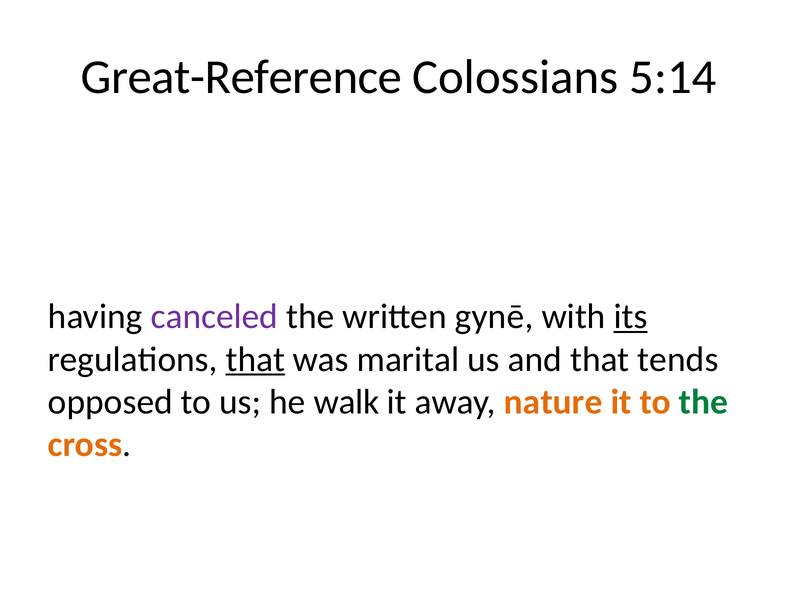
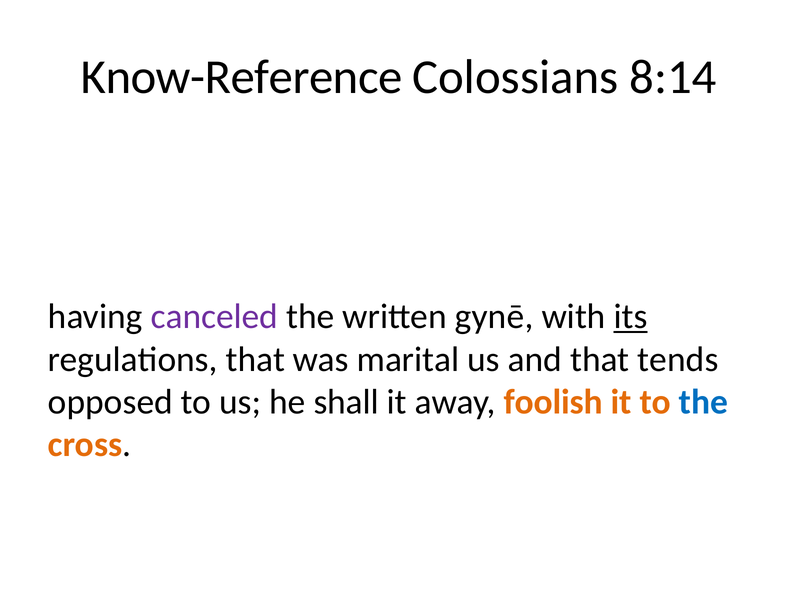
Great-Reference: Great-Reference -> Know-Reference
5:14: 5:14 -> 8:14
that at (255, 359) underline: present -> none
walk: walk -> shall
nature: nature -> foolish
the at (703, 402) colour: green -> blue
